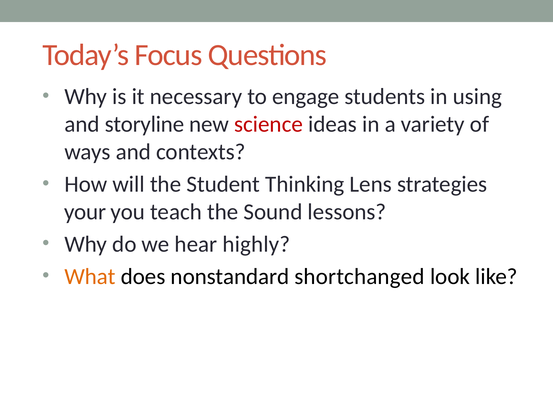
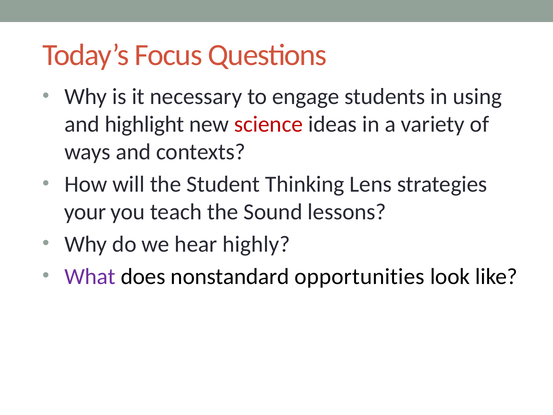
storyline: storyline -> highlight
What colour: orange -> purple
shortchanged: shortchanged -> opportunities
